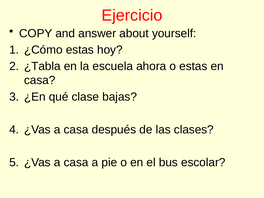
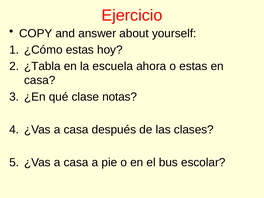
bajas: bajas -> notas
